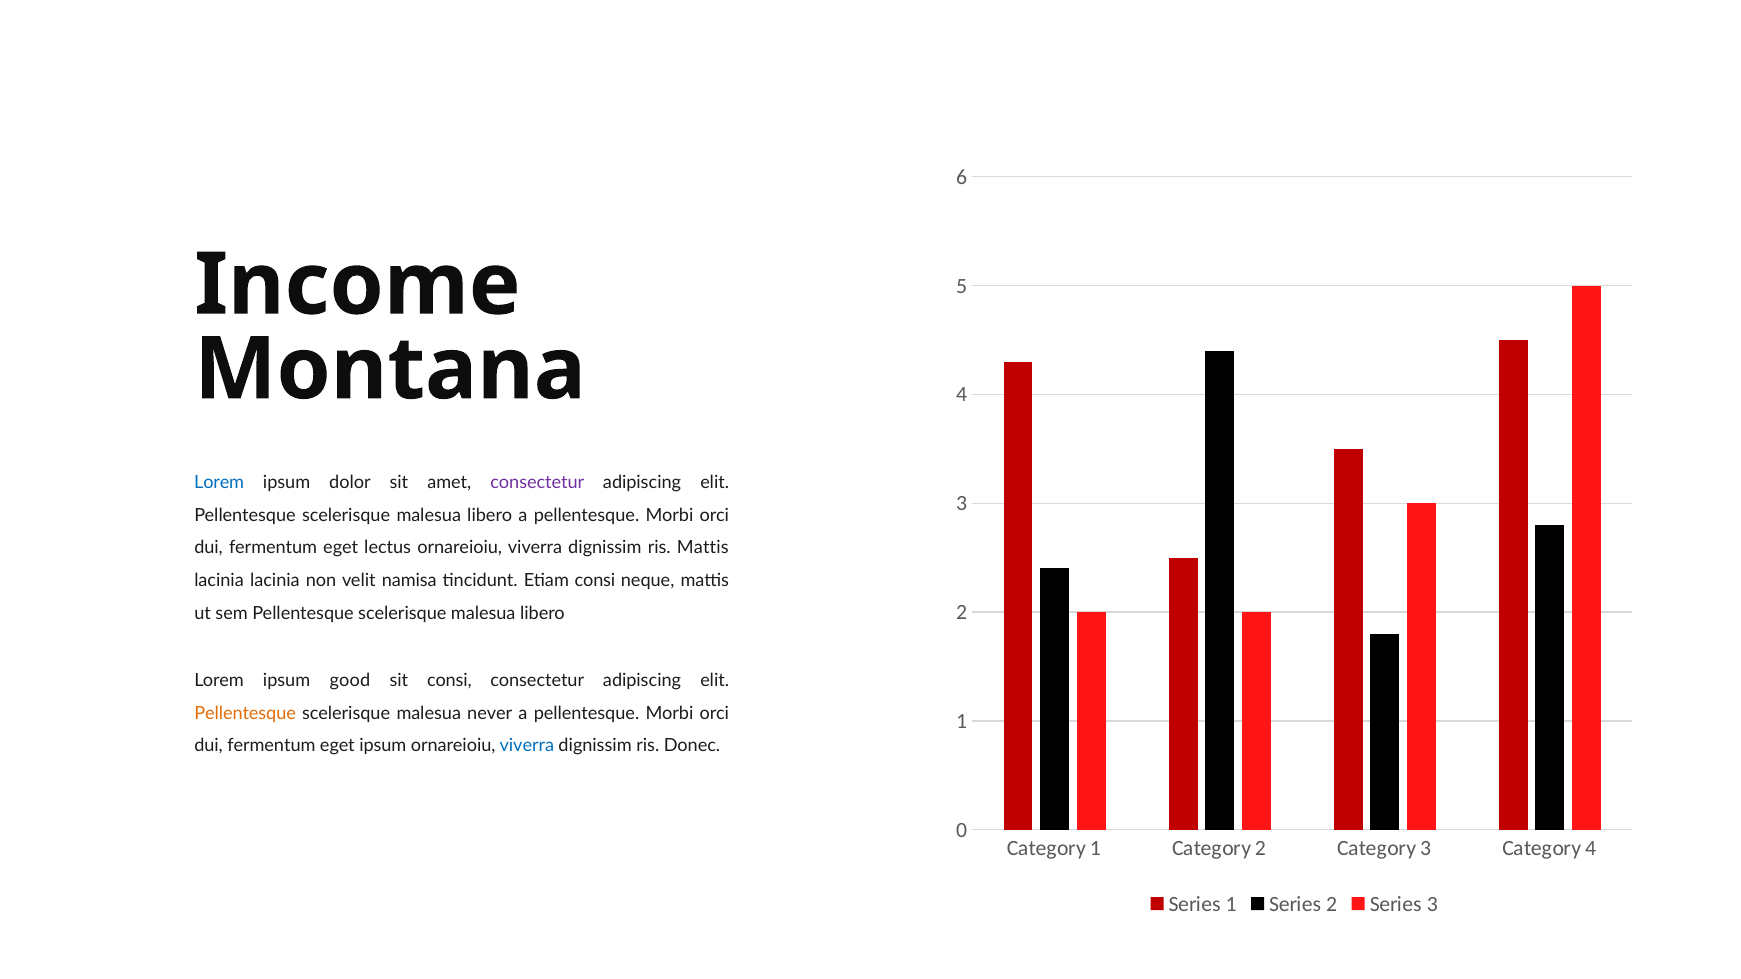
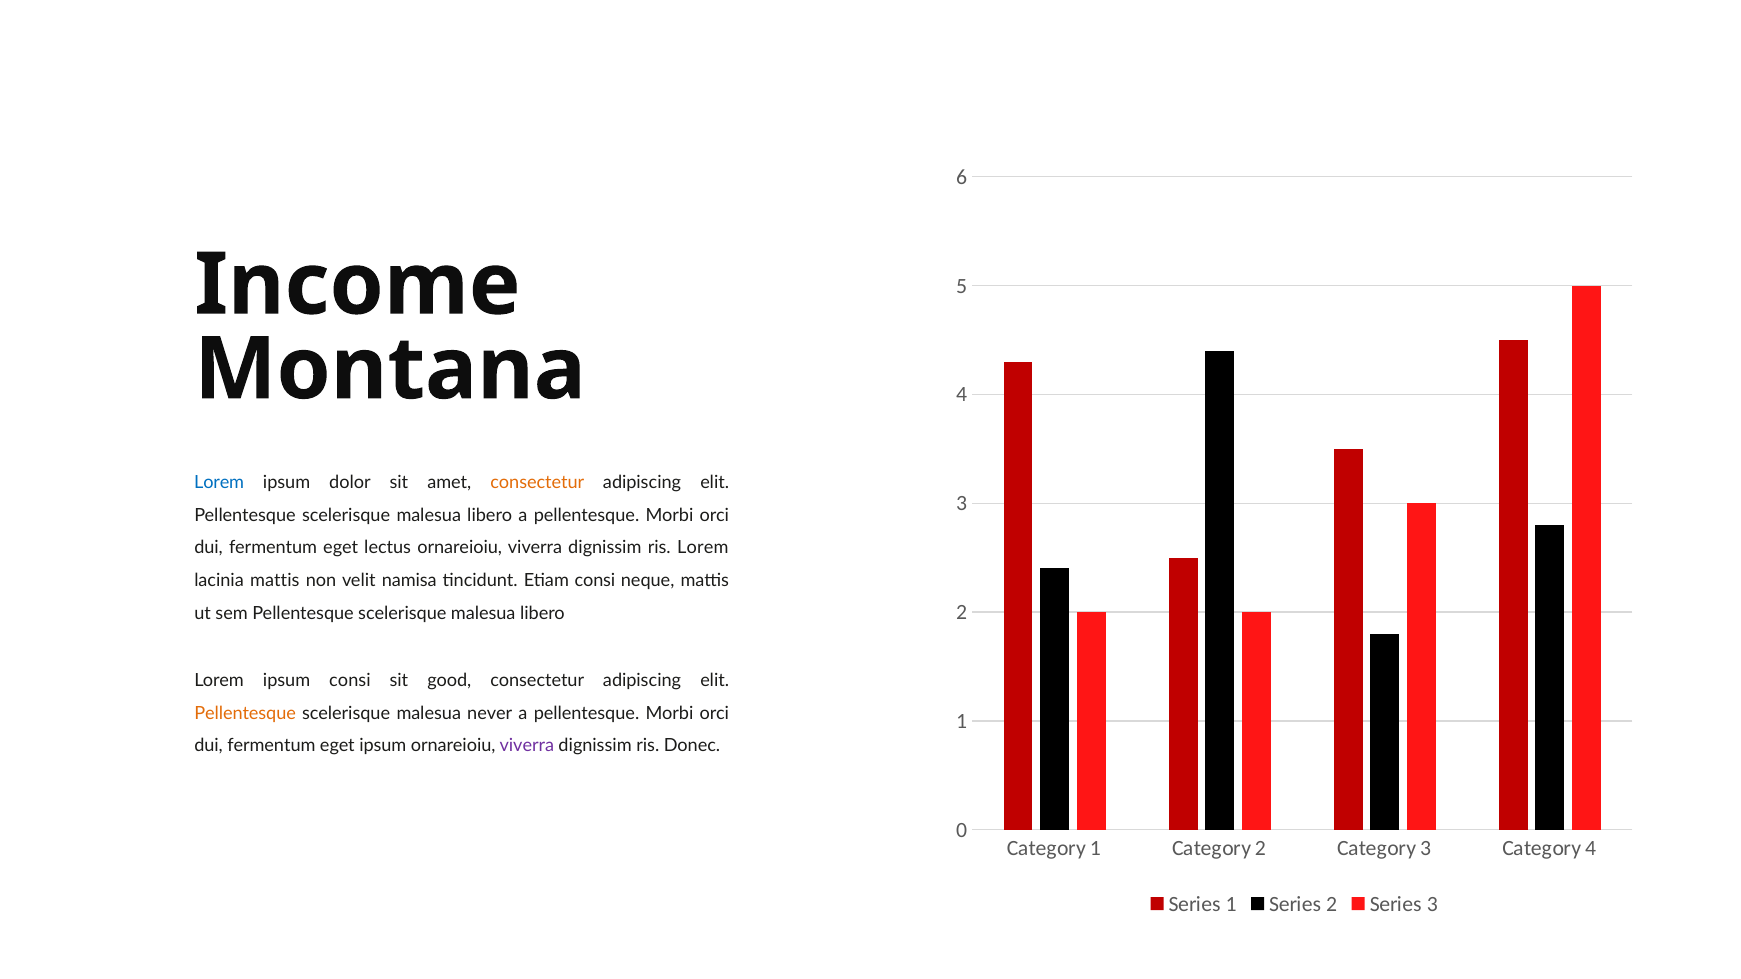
consectetur at (537, 483) colour: purple -> orange
ris Mattis: Mattis -> Lorem
lacinia lacinia: lacinia -> mattis
ipsum good: good -> consi
sit consi: consi -> good
viverra at (527, 746) colour: blue -> purple
